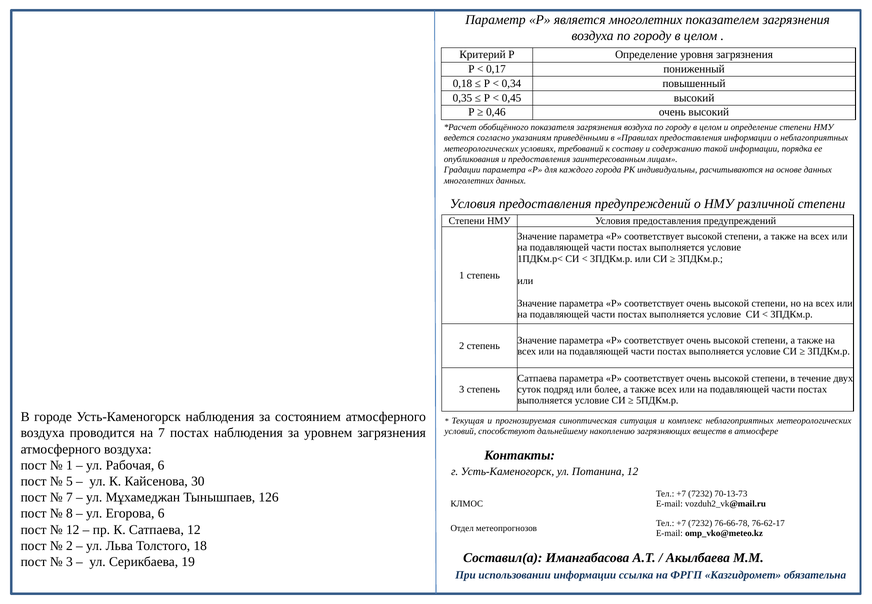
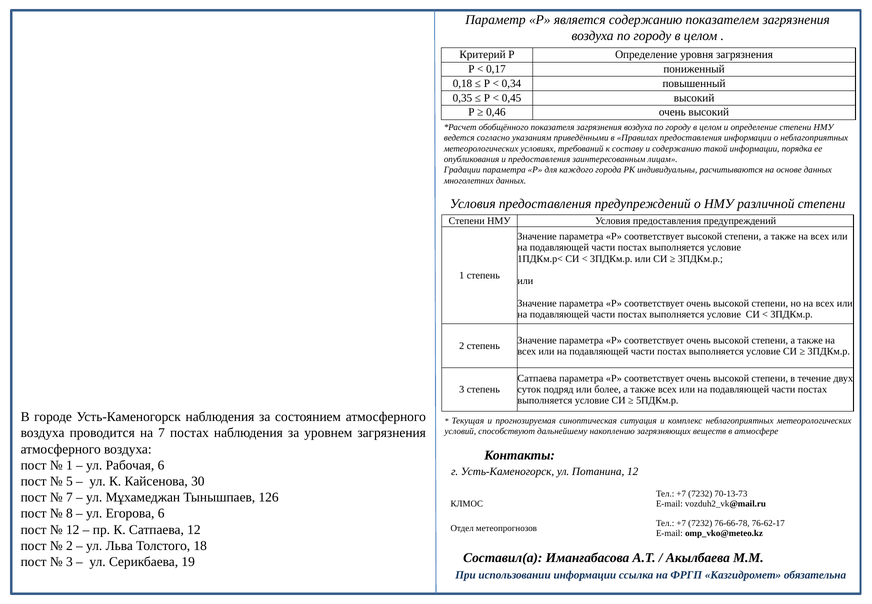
является многолетних: многолетних -> содержанию
